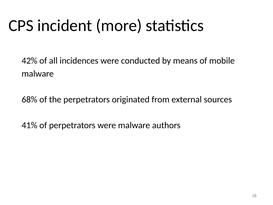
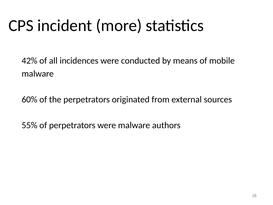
68%: 68% -> 60%
41%: 41% -> 55%
